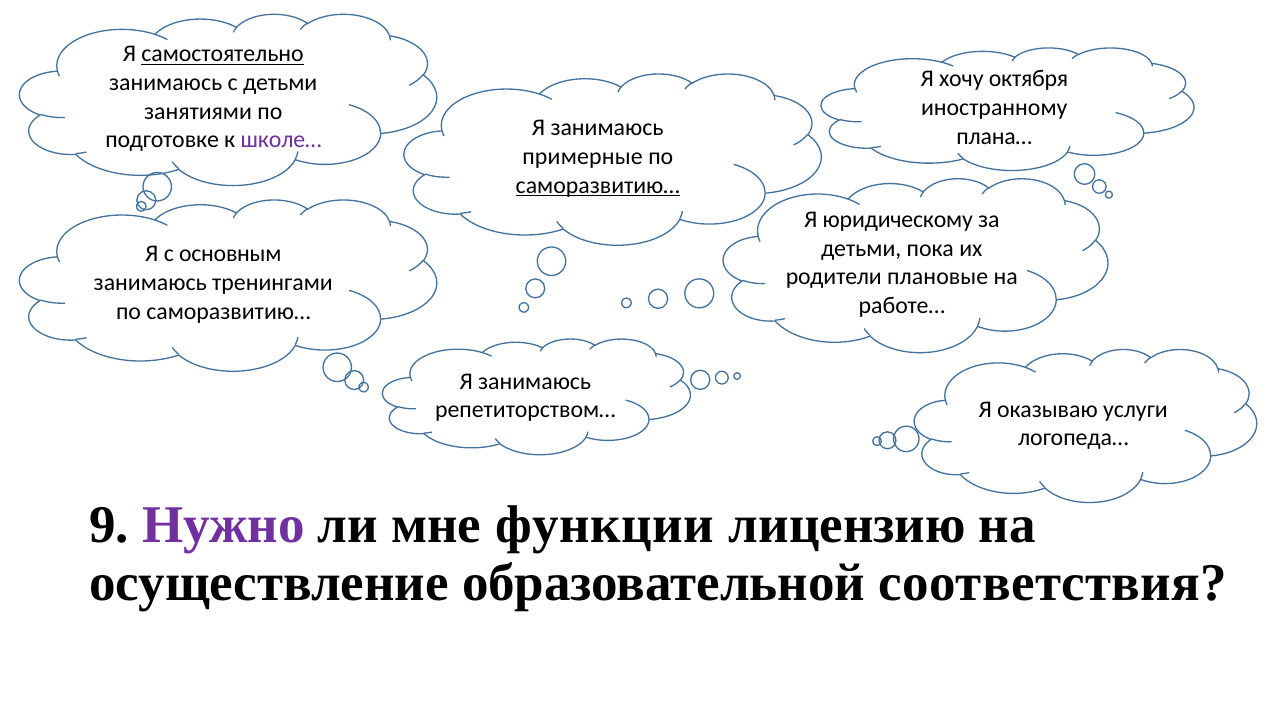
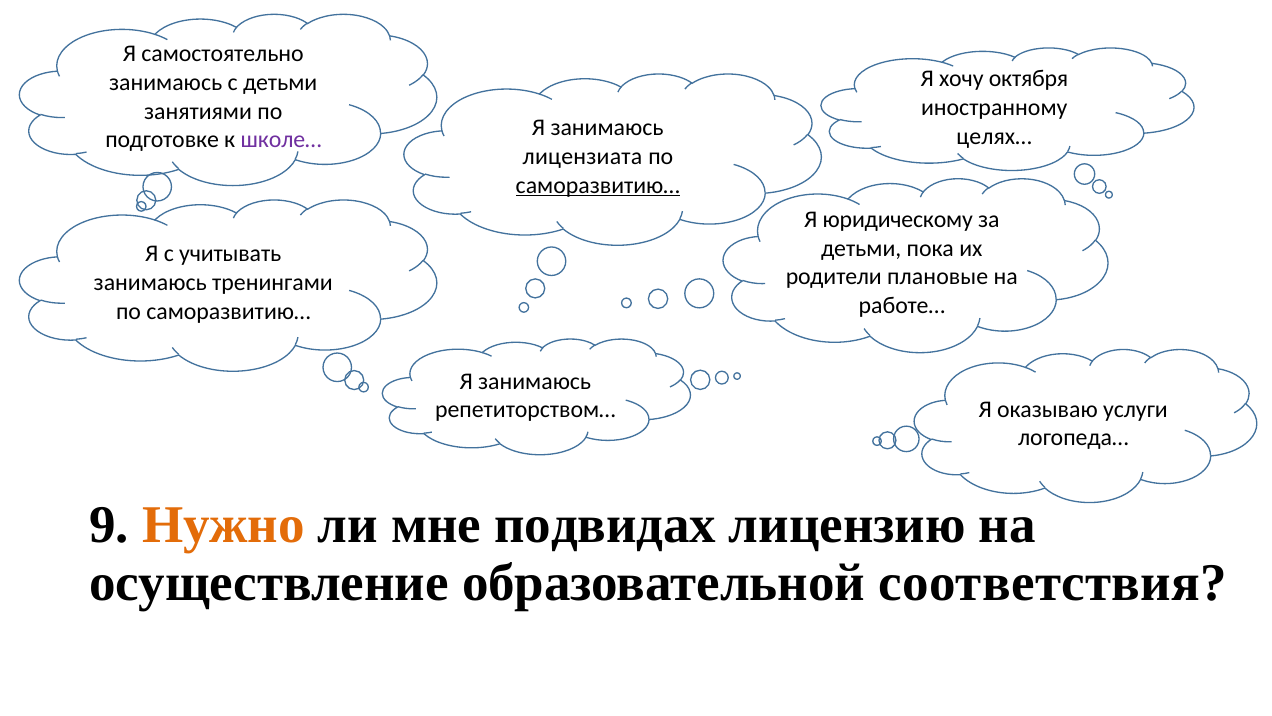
самостоятельно underline: present -> none
плана…: плана… -> целях…
примерные: примерные -> лицензиата
основным: основным -> учитывать
Нужно colour: purple -> orange
функции: функции -> подвидах
